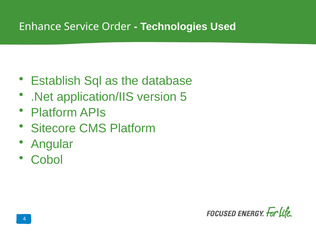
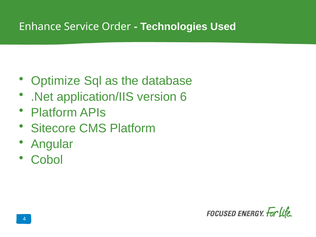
Establish: Establish -> Optimize
5: 5 -> 6
